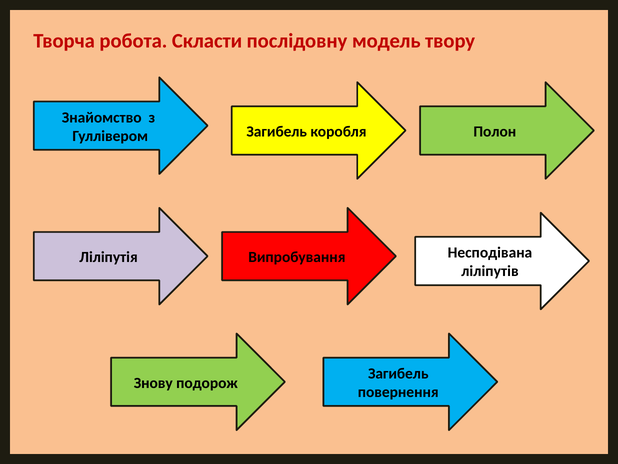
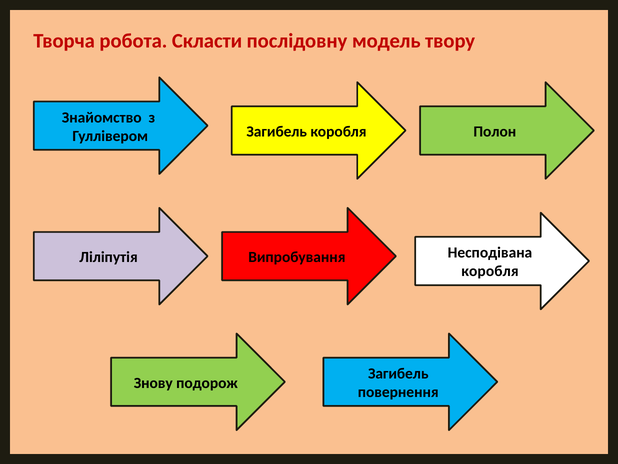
ліліпутів at (490, 271): ліліпутів -> коробля
